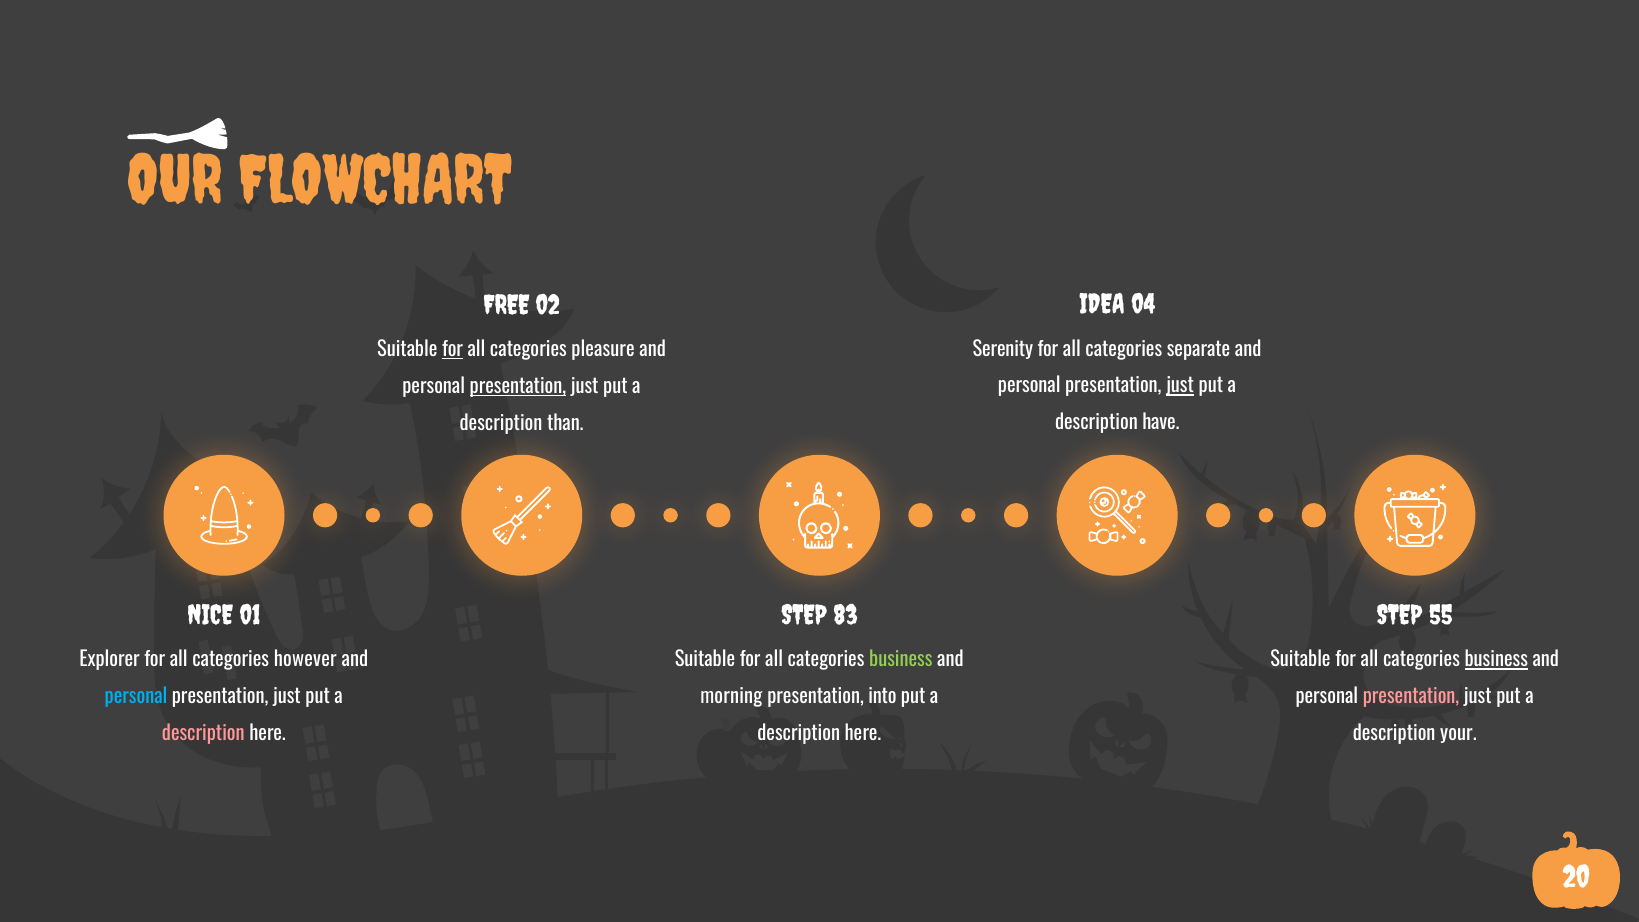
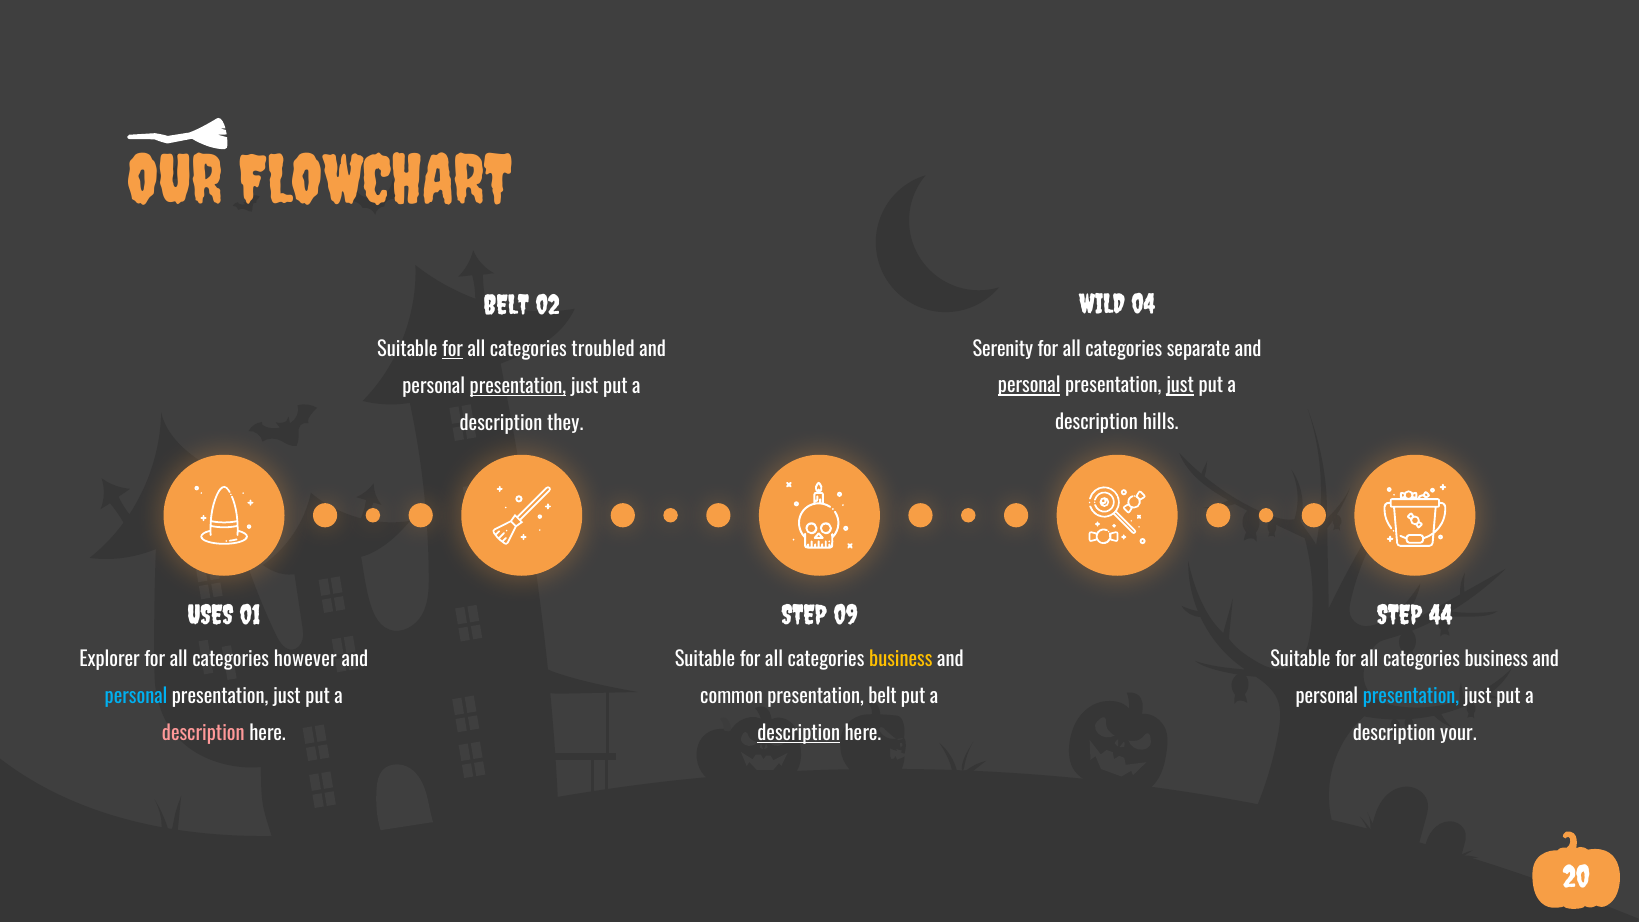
IDEA: IDEA -> WILD
FREE at (506, 305): FREE -> BELT
pleasure: pleasure -> troubled
personal at (1029, 386) underline: none -> present
have: have -> hills
than: than -> they
NICE: NICE -> USES
83: 83 -> 09
55: 55 -> 44
business at (901, 660) colour: light green -> yellow
business at (1496, 660) underline: present -> none
morning: morning -> common
presentation into: into -> belt
presentation at (1411, 697) colour: pink -> light blue
description at (799, 734) underline: none -> present
